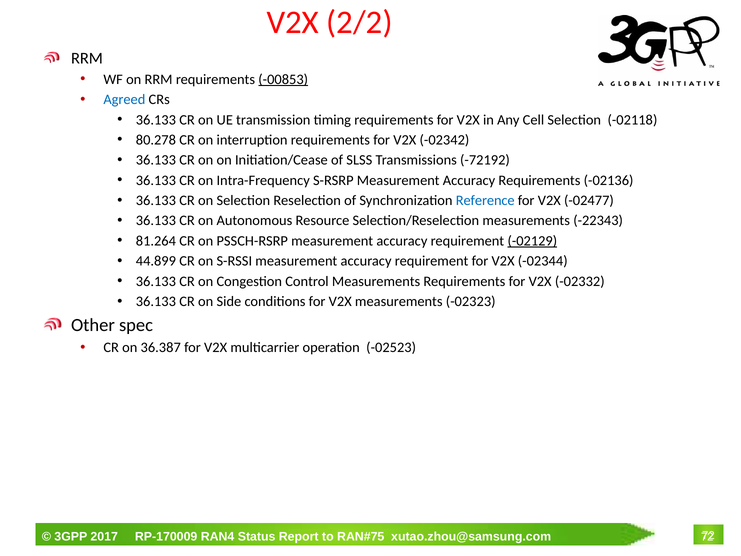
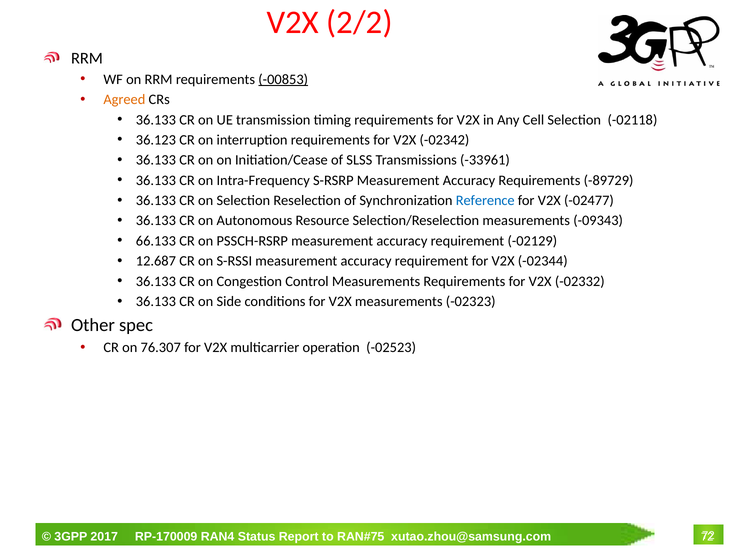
Agreed colour: blue -> orange
80.278: 80.278 -> 36.123
-72192: -72192 -> -33961
-02136: -02136 -> -89729
-22343: -22343 -> -09343
81.264: 81.264 -> 66.133
-02129 underline: present -> none
44.899: 44.899 -> 12.687
36.387: 36.387 -> 76.307
